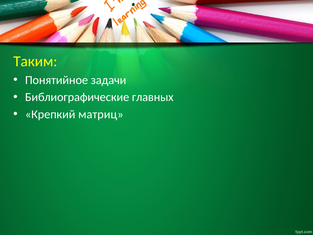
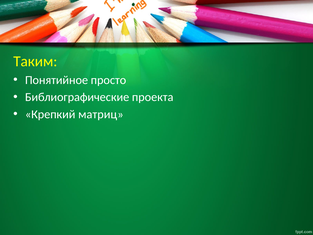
задачи: задачи -> просто
главных: главных -> проекта
